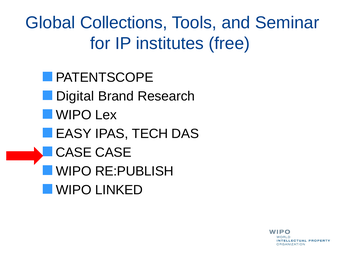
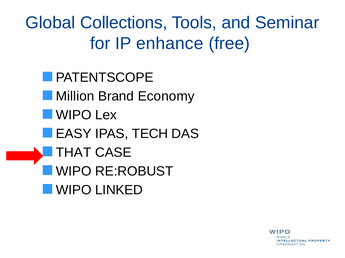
institutes: institutes -> enhance
Digital: Digital -> Million
Research: Research -> Economy
CASE at (74, 153): CASE -> THAT
RE:PUBLISH: RE:PUBLISH -> RE:ROBUST
